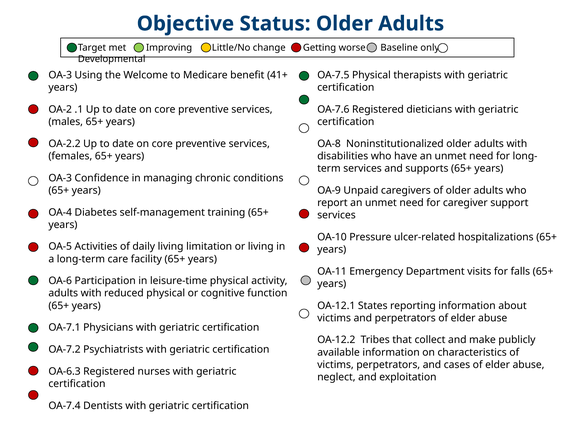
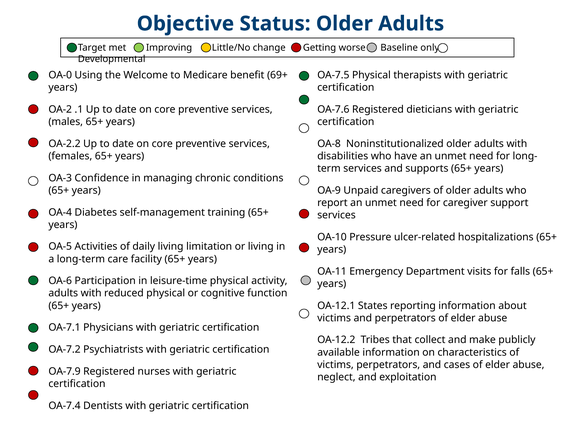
OA-3 at (60, 75): OA-3 -> OA-0
41+: 41+ -> 69+
OA-6.3: OA-6.3 -> OA-7.9
